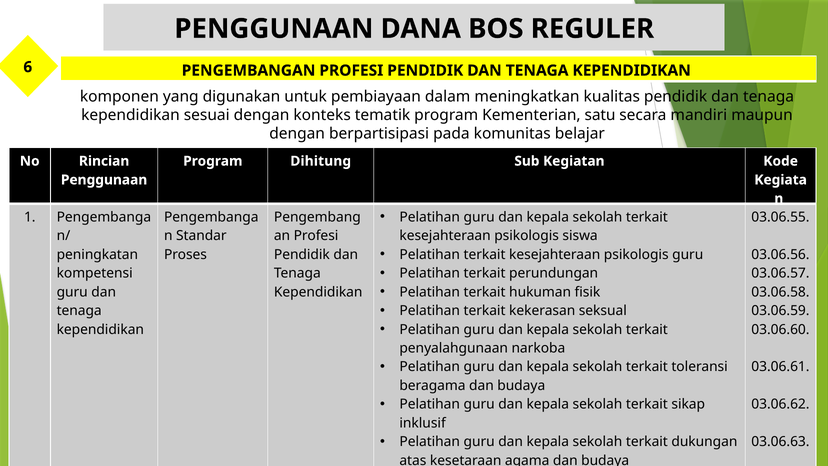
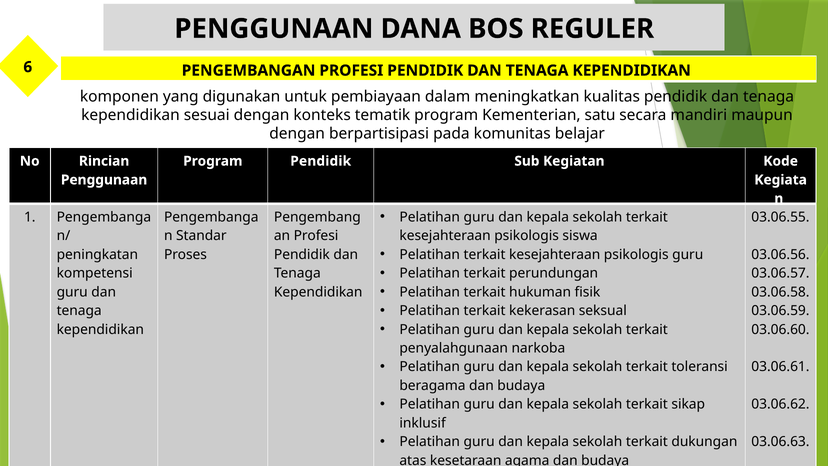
Program Dihitung: Dihitung -> Pendidik
